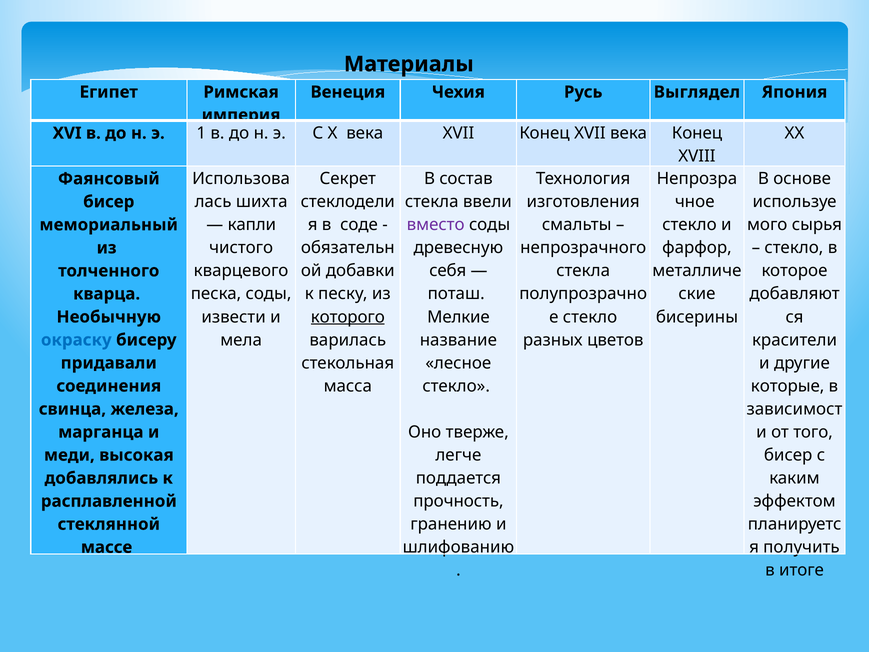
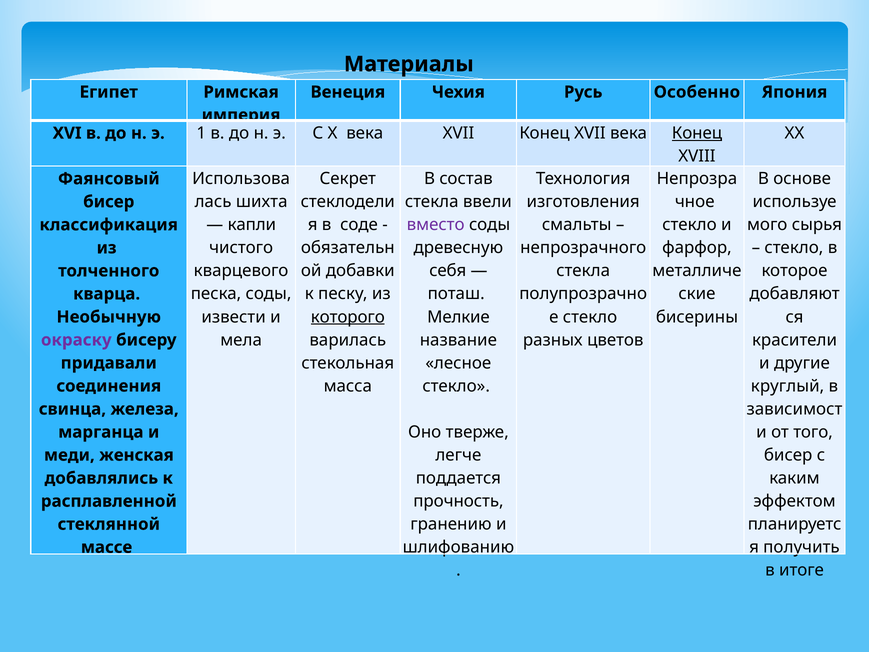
Выглядел: Выглядел -> Особенно
Конец at (697, 133) underline: none -> present
мемориальный: мемориальный -> классификация
окраску colour: blue -> purple
которые: которые -> круглый
высокая: высокая -> женская
